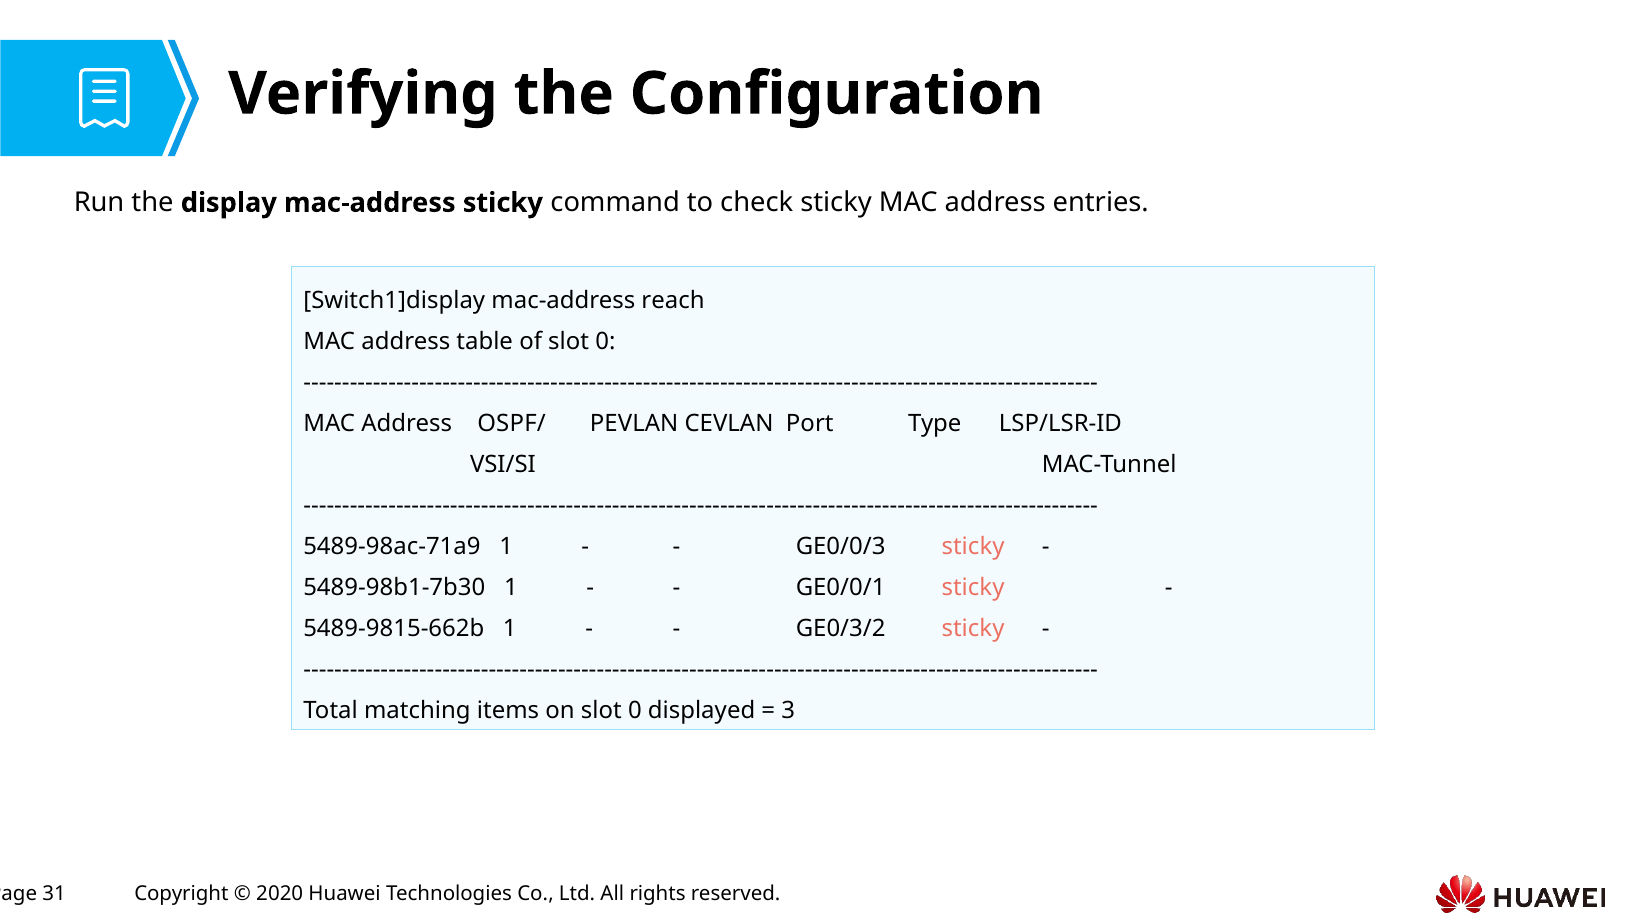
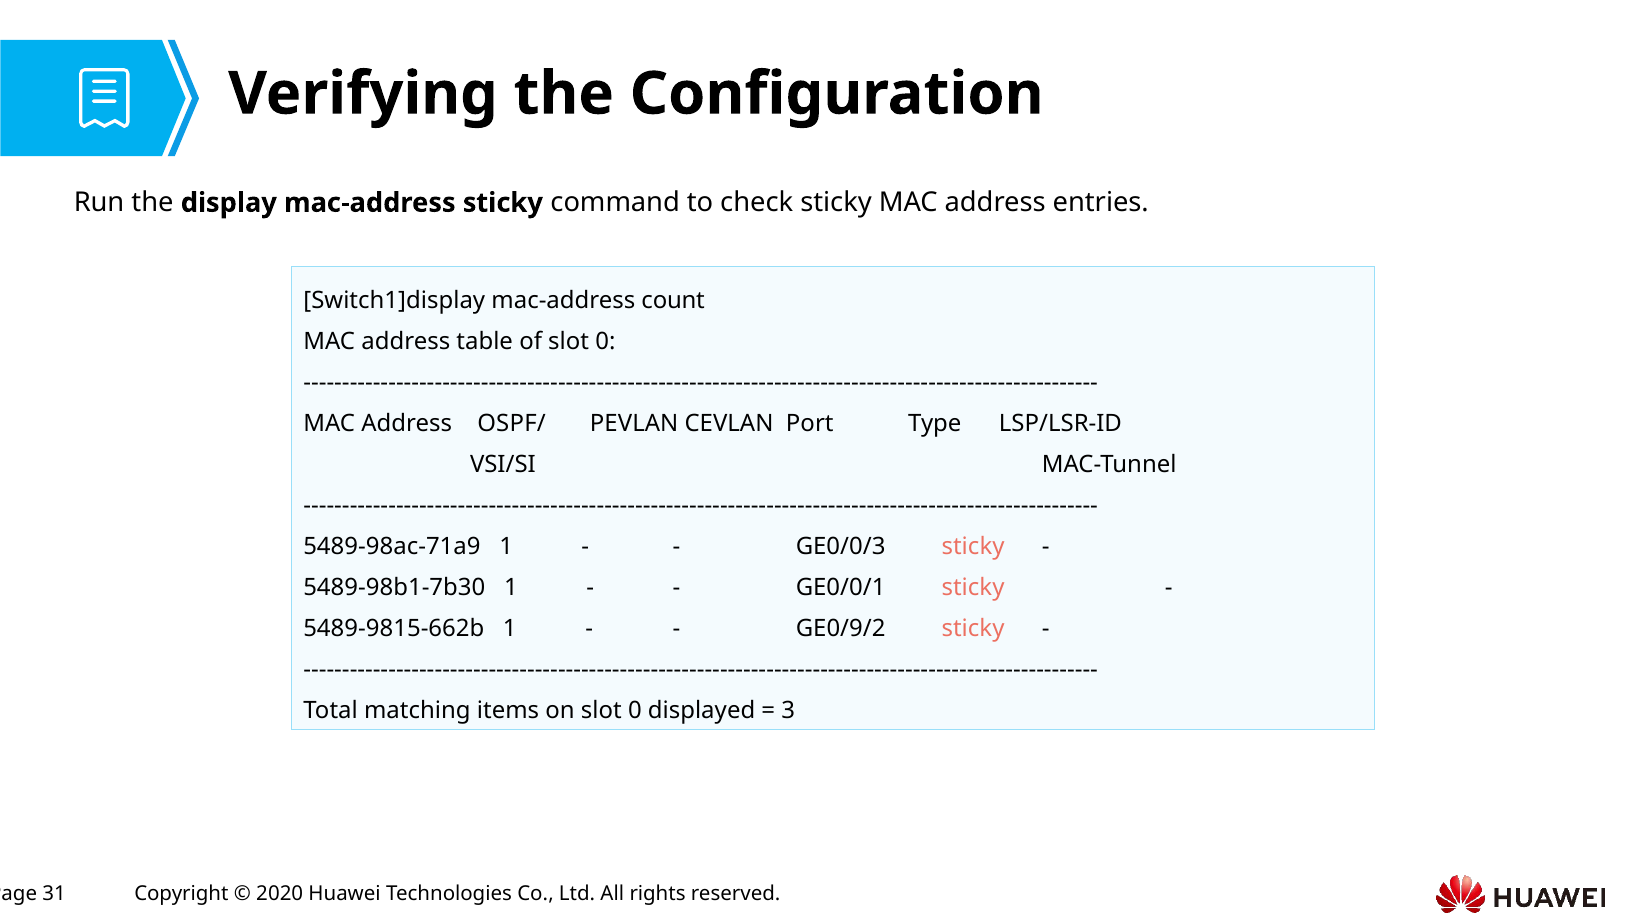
reach: reach -> count
GE0/3/2: GE0/3/2 -> GE0/9/2
